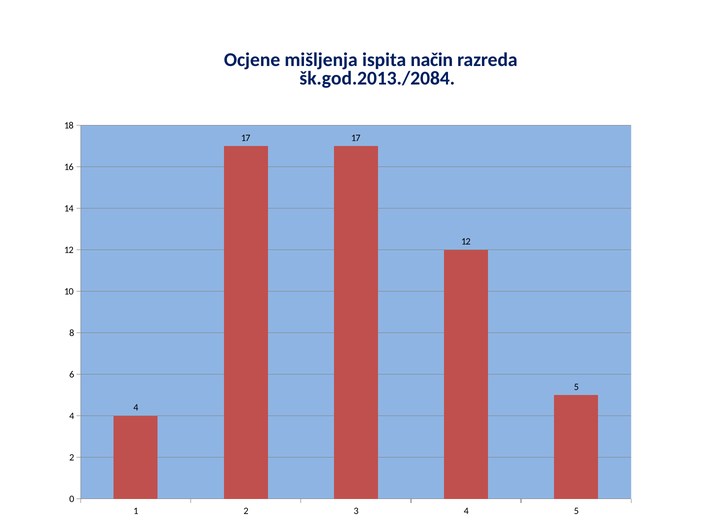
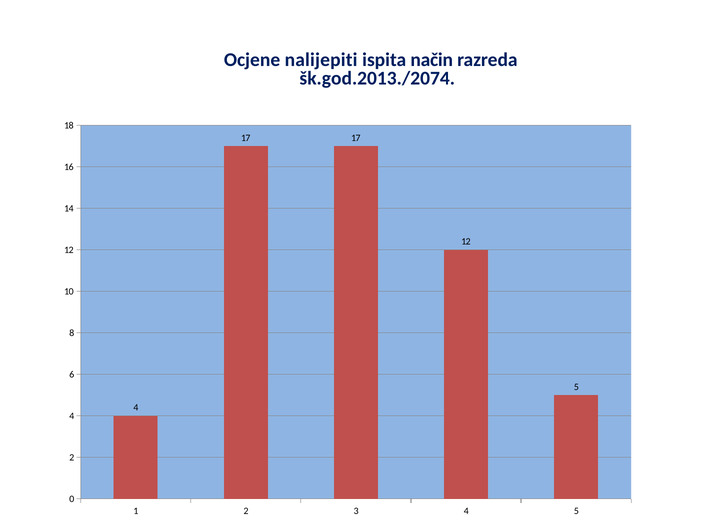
mišljenja: mišljenja -> nalijepiti
šk.god.2013./2084: šk.god.2013./2084 -> šk.god.2013./2074
